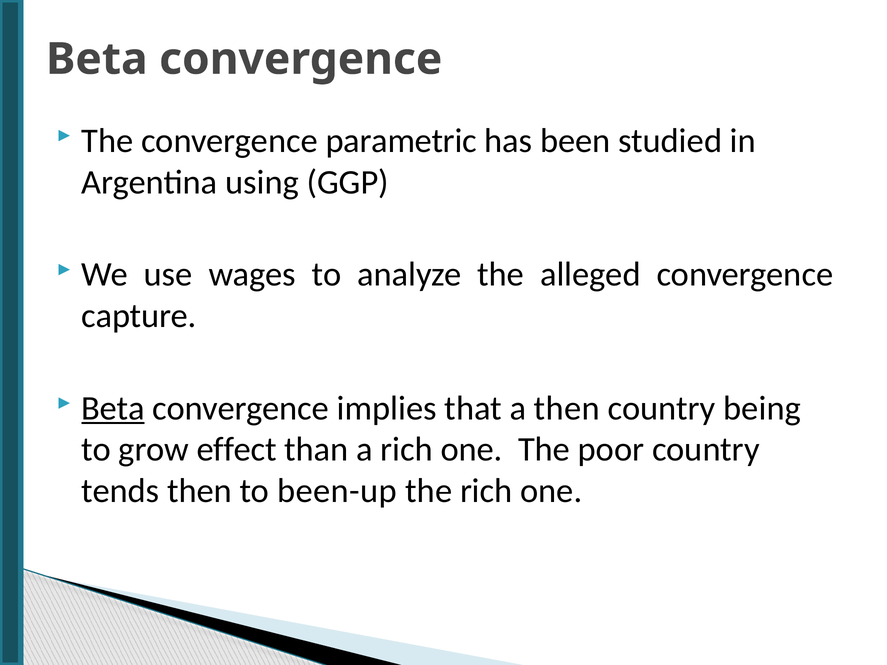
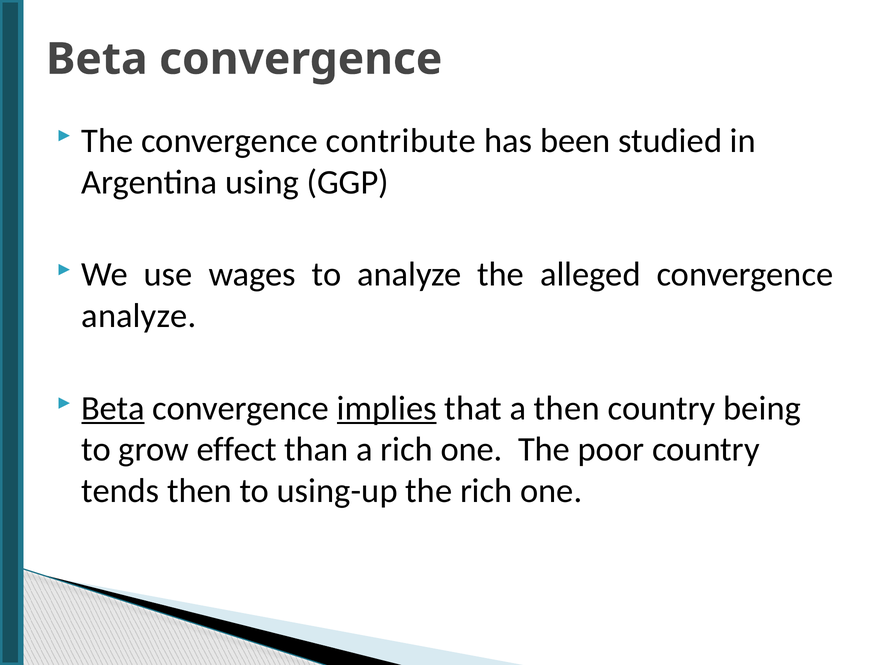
parametric: parametric -> contribute
capture at (139, 316): capture -> analyze
implies underline: none -> present
been-up: been-up -> using-up
